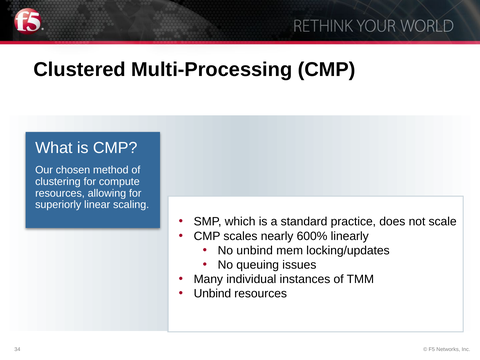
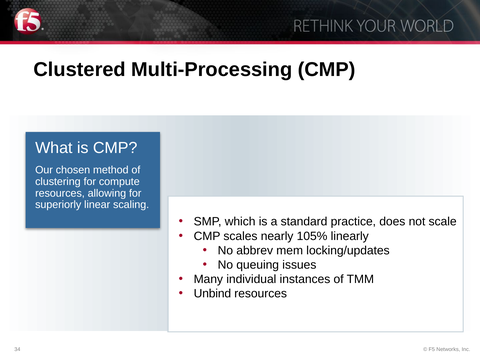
600%: 600% -> 105%
No unbind: unbind -> abbrev
